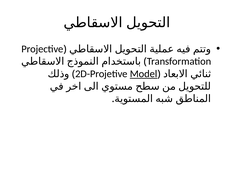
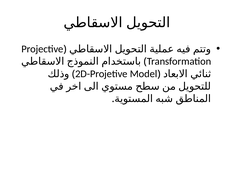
Model underline: present -> none
